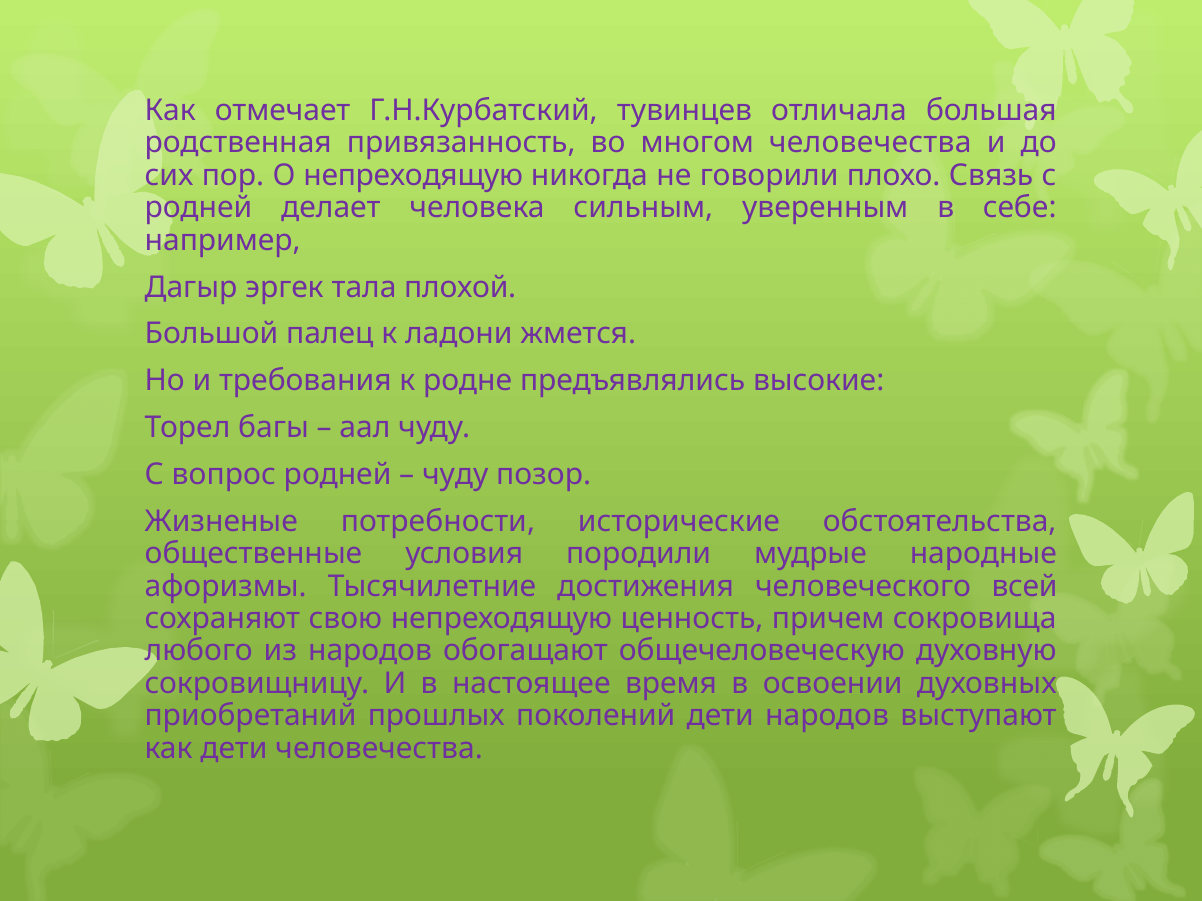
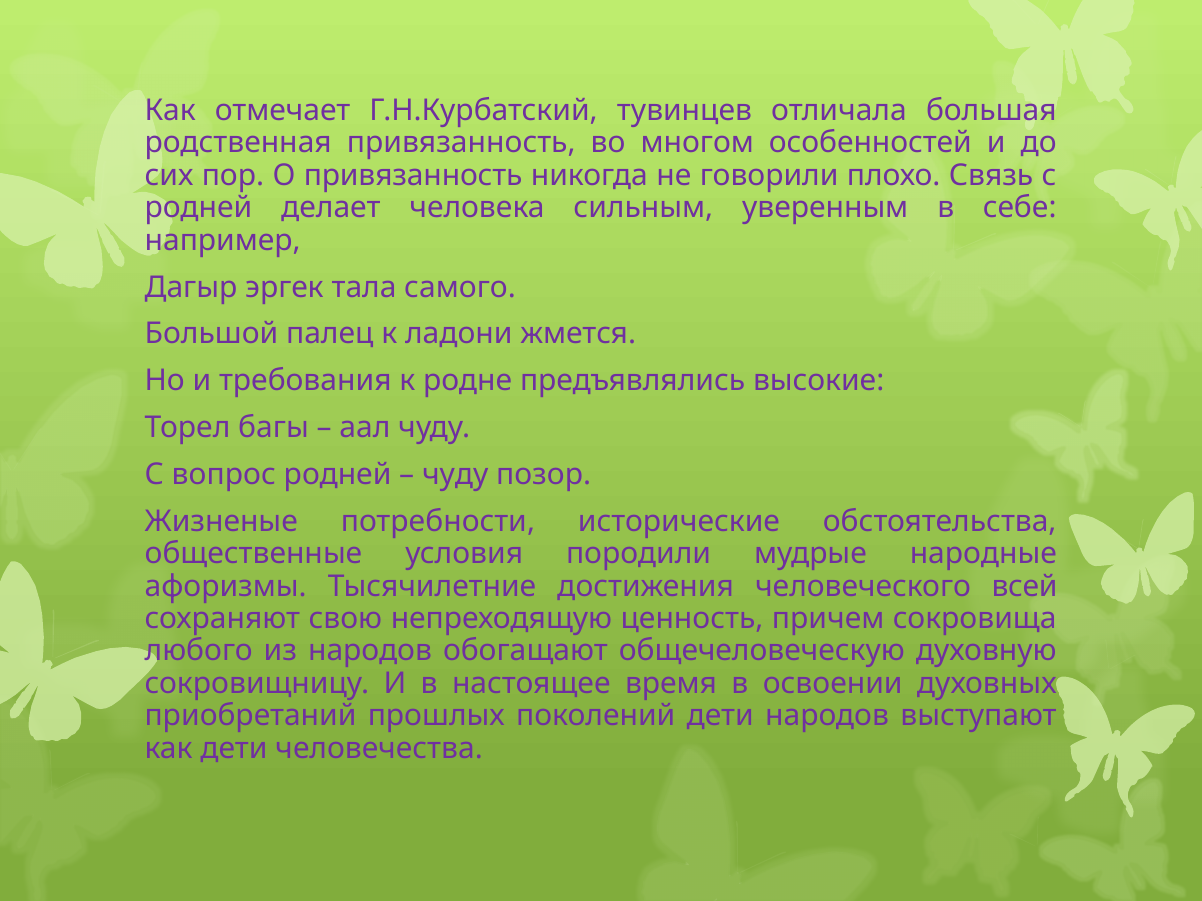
многом человечества: человечества -> особенностей
О непреходящую: непреходящую -> привязанность
плохой: плохой -> самого
